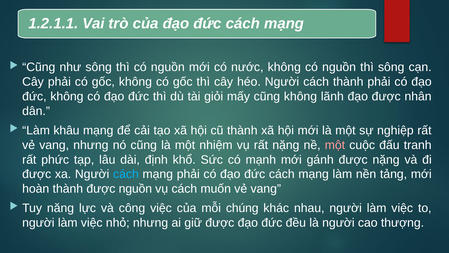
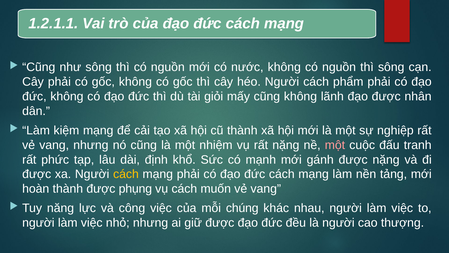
cách thành: thành -> phẩm
khâu: khâu -> kiệm
cách at (126, 174) colour: light blue -> yellow
được nguồn: nguồn -> phụng
